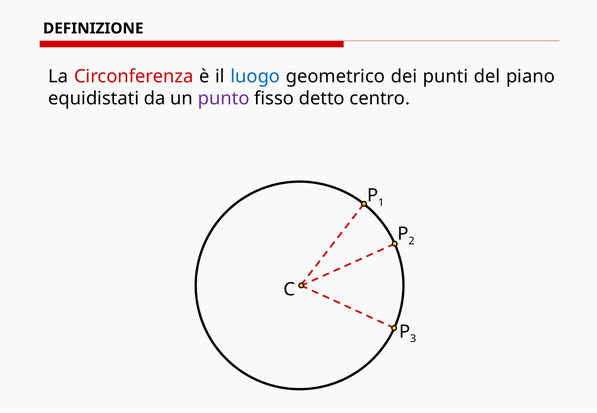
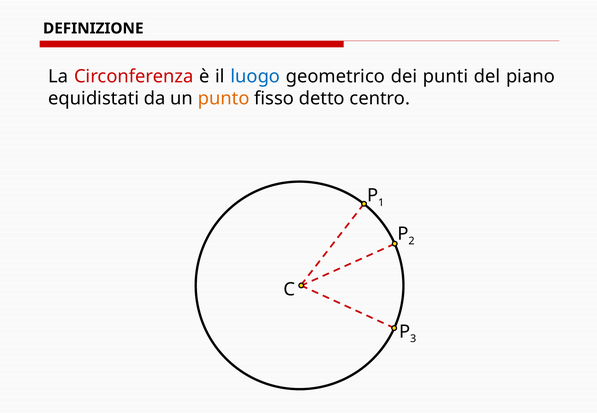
punto colour: purple -> orange
